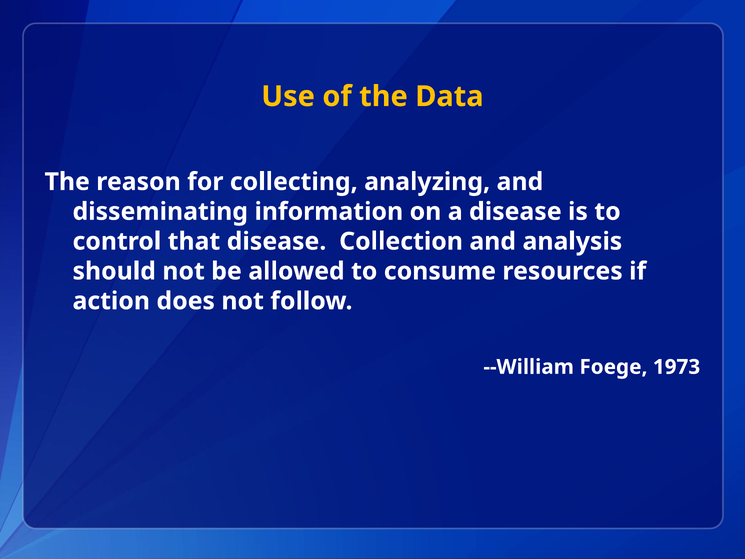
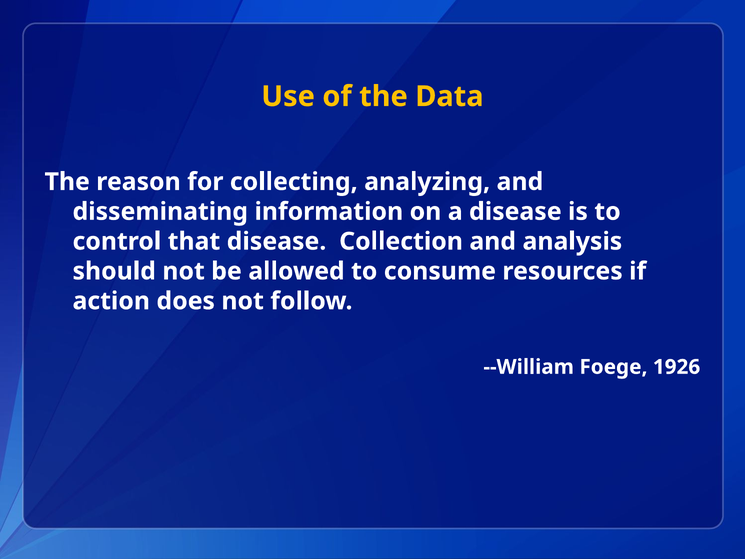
1973: 1973 -> 1926
